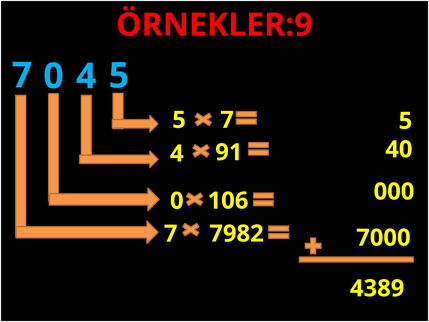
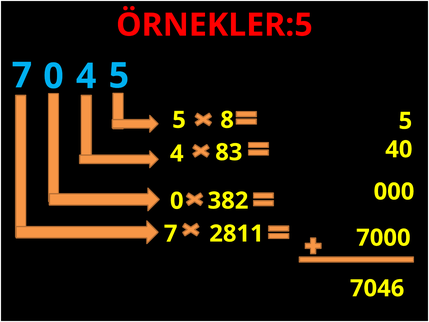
ÖRNEKLER:9: ÖRNEKLER:9 -> ÖRNEKLER:5
5 7: 7 -> 8
91: 91 -> 83
106: 106 -> 382
7982: 7982 -> 2811
4389: 4389 -> 7046
